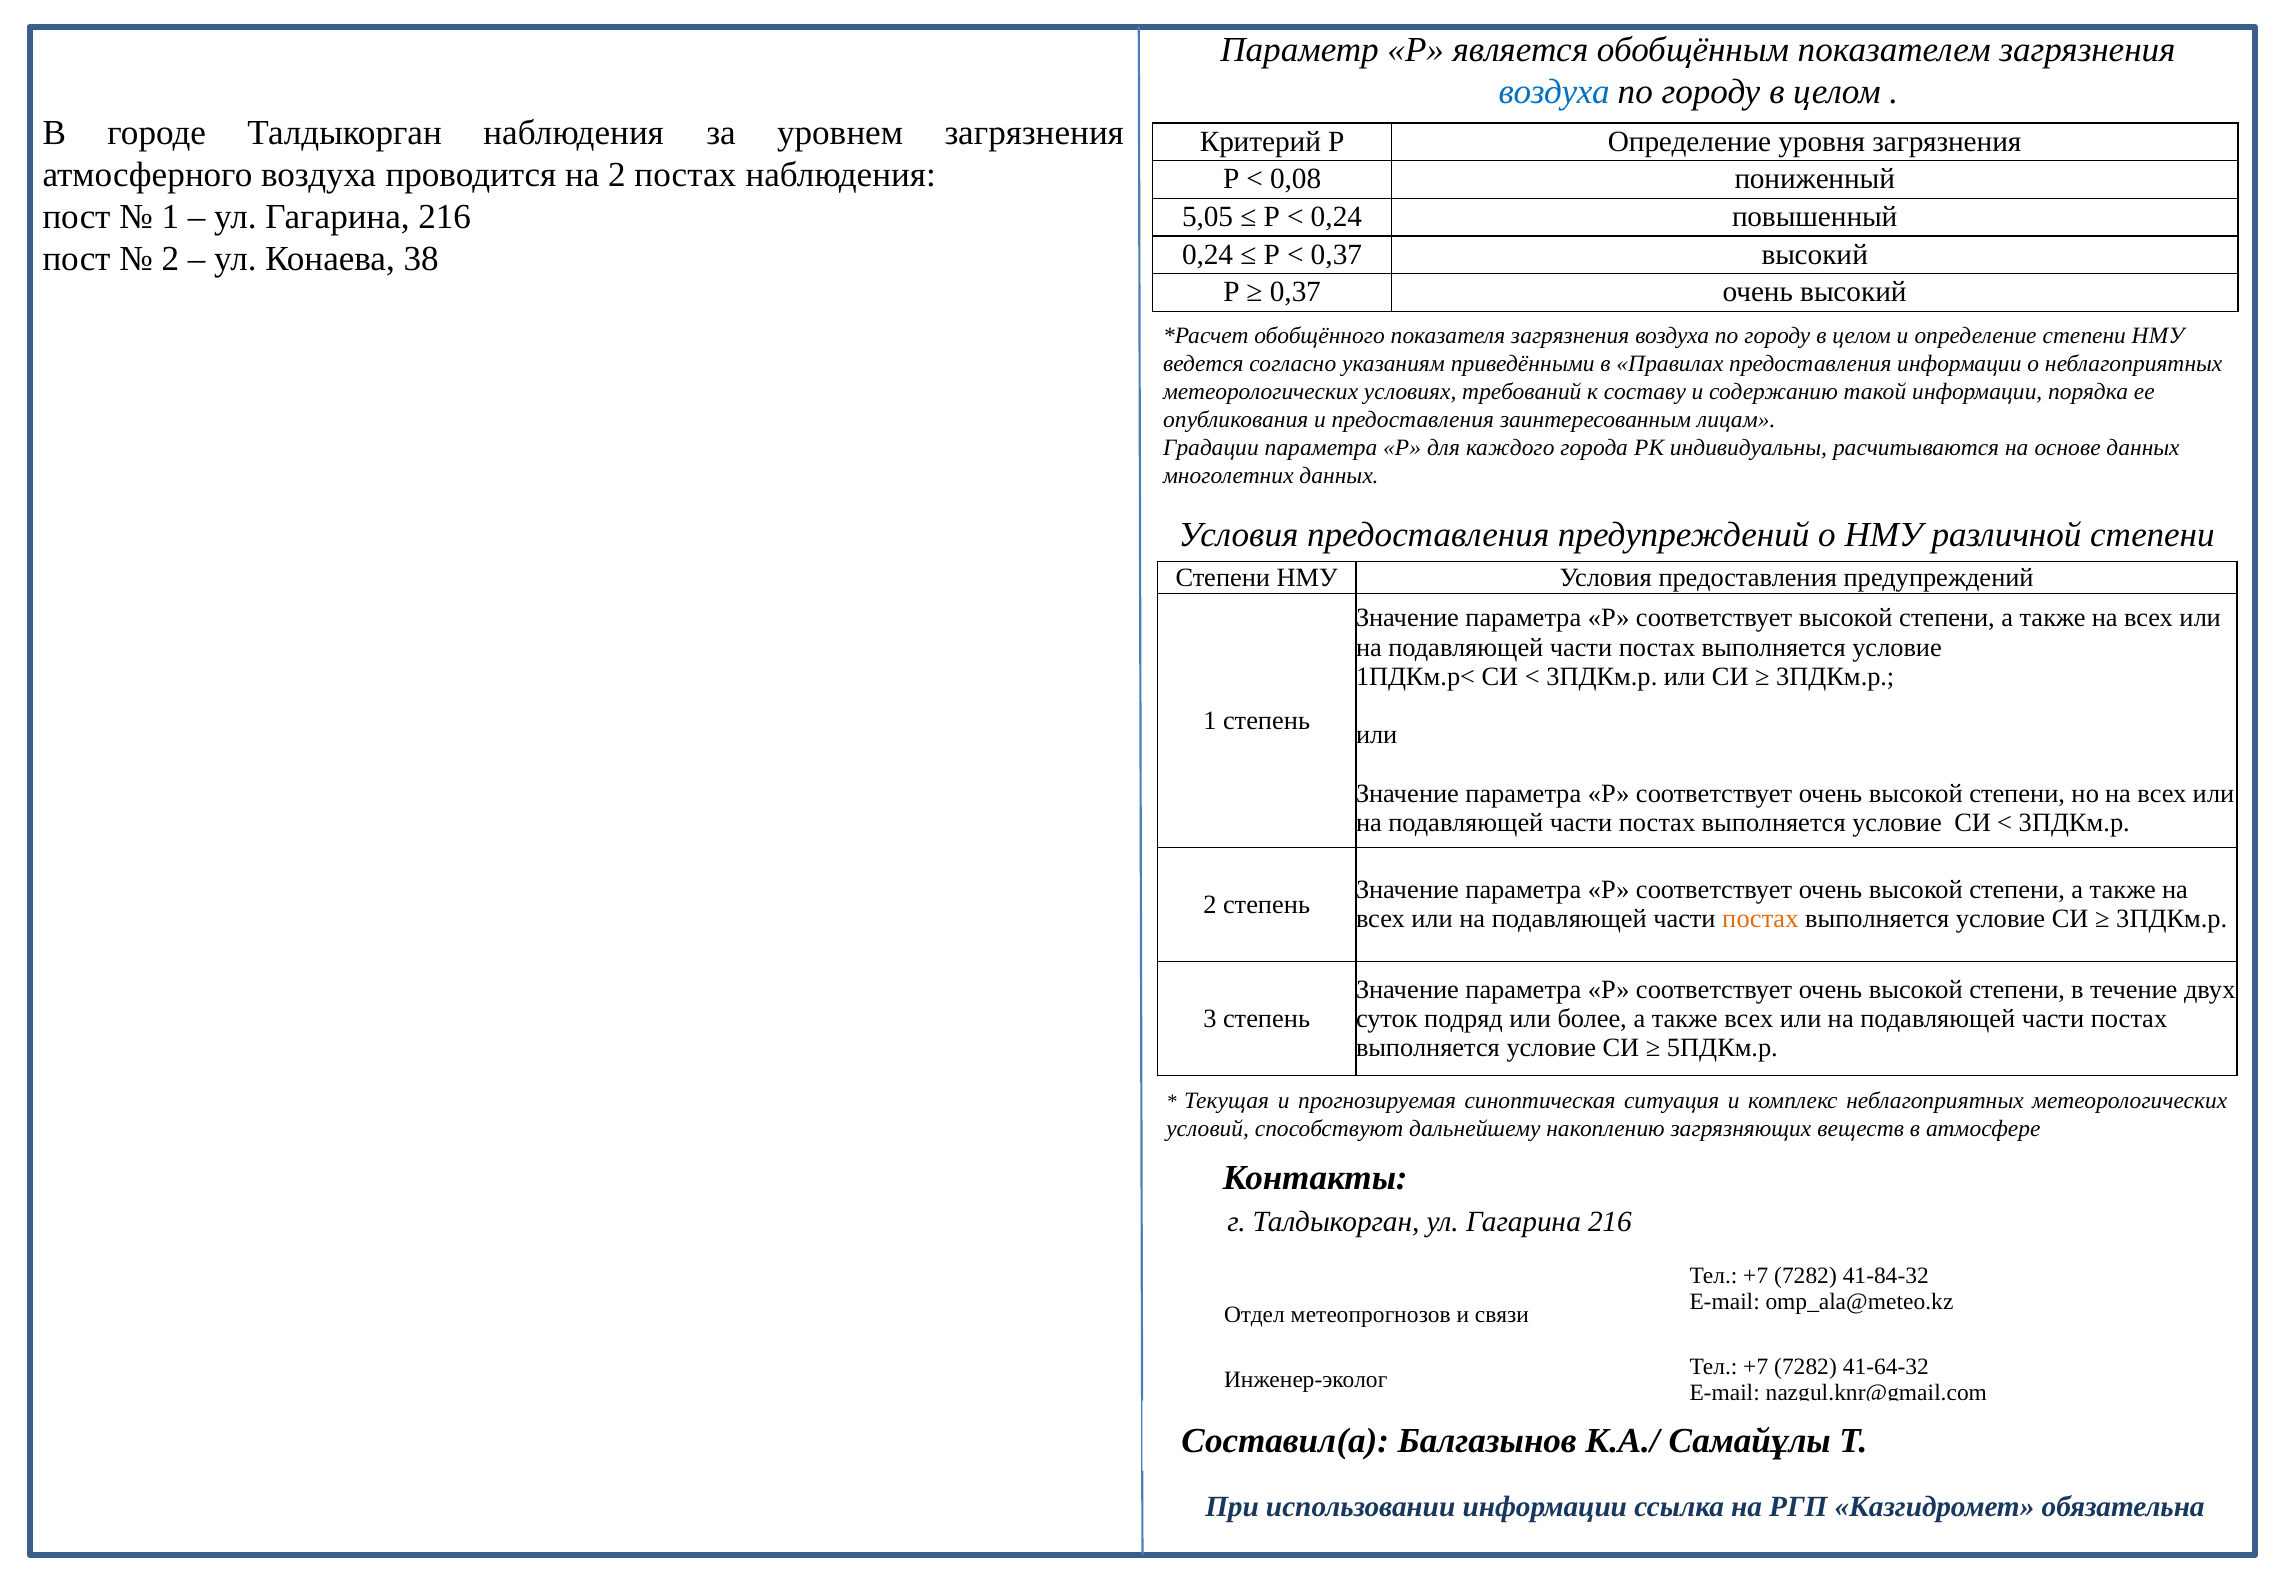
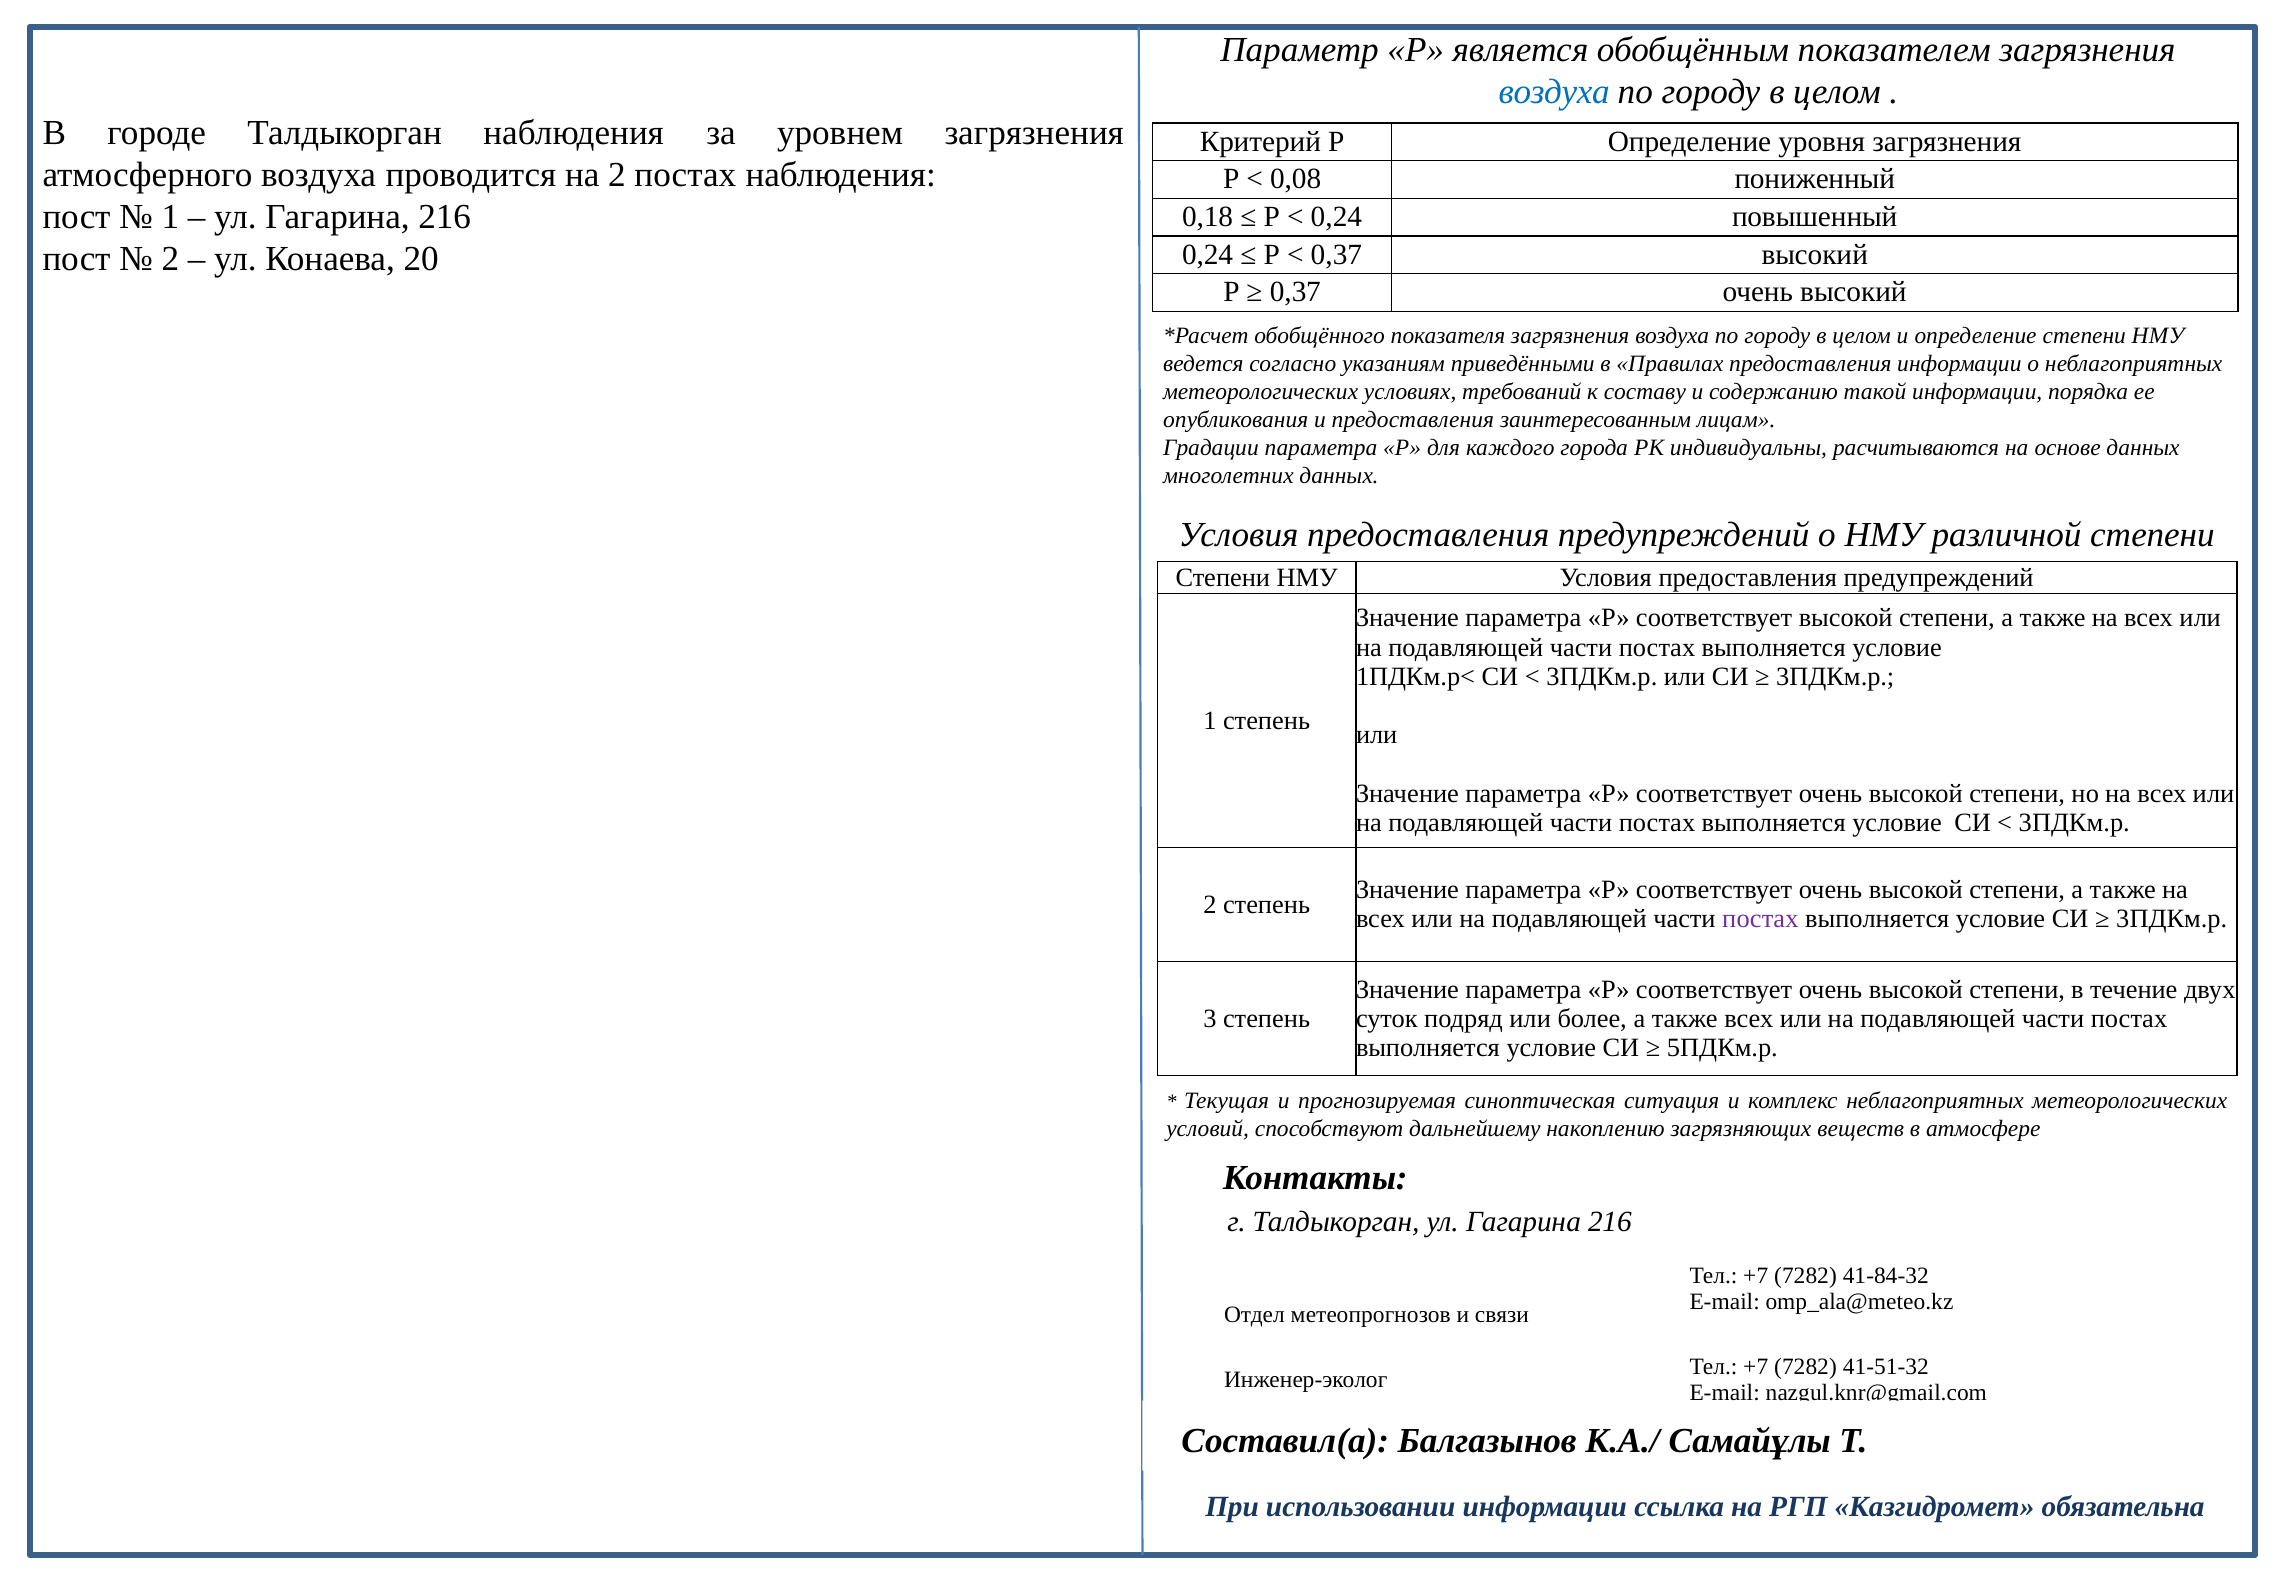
5,05: 5,05 -> 0,18
38: 38 -> 20
постах at (1760, 919) colour: orange -> purple
41-64-32: 41-64-32 -> 41-51-32
